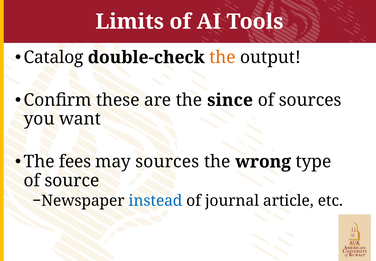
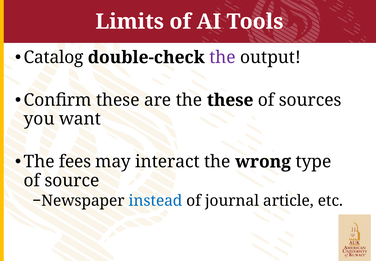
the at (222, 57) colour: orange -> purple
the since: since -> these
may sources: sources -> interact
